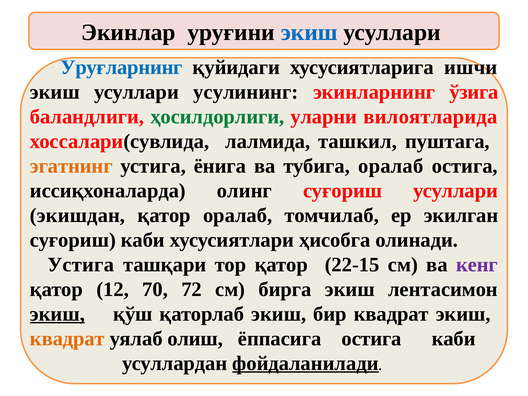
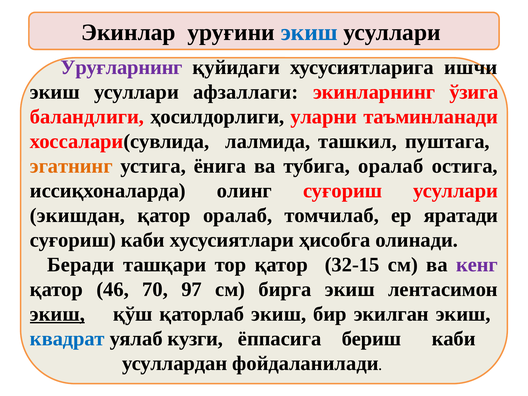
Уруғларнинг colour: blue -> purple
усулининг: усулининг -> афзаллаги
ҳосилдорлиги colour: green -> black
вилоятларида: вилоятларида -> таъминланади
экилган: экилган -> яратади
Устига at (81, 265): Устига -> Беради
22-15: 22-15 -> 32-15
12: 12 -> 46
72: 72 -> 97
бир квадрат: квадрат -> экилган
квадрат at (67, 339) colour: orange -> blue
олиш: олиш -> кузги
ёппасига остига: остига -> бериш
фойдаланилади underline: present -> none
